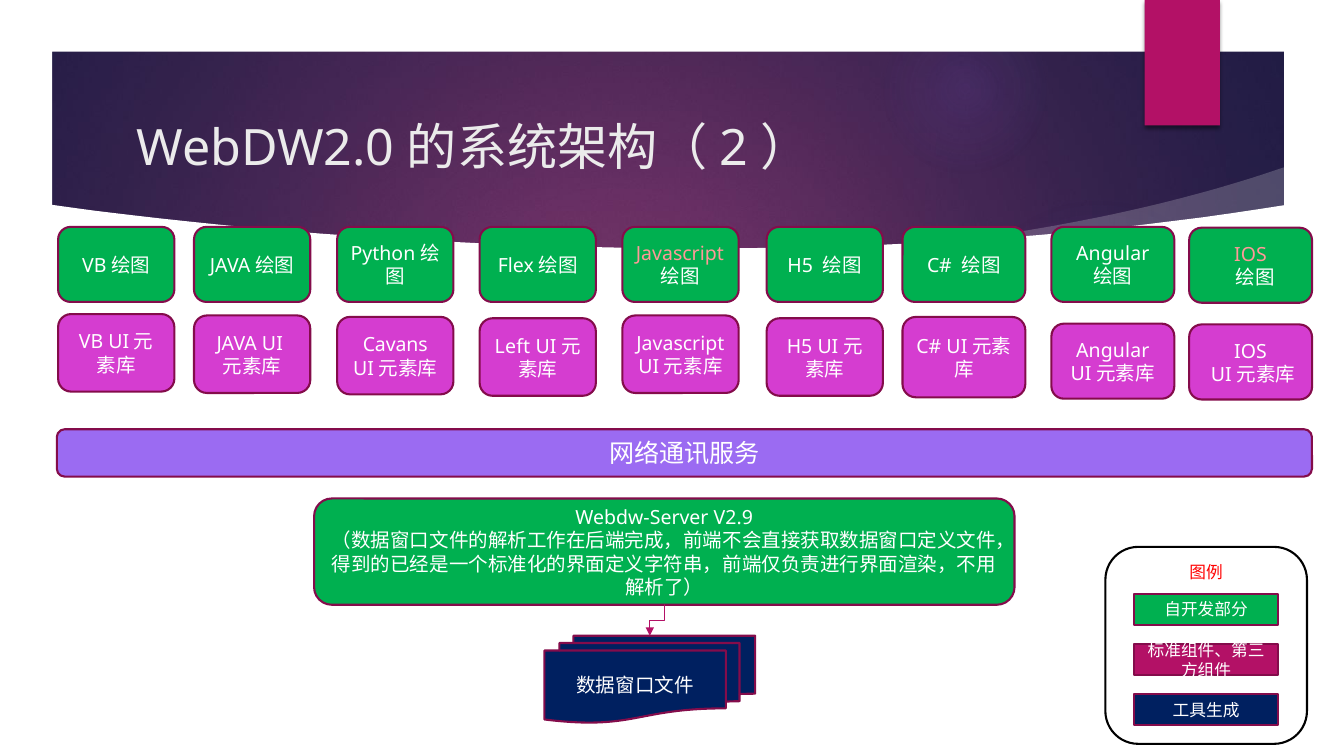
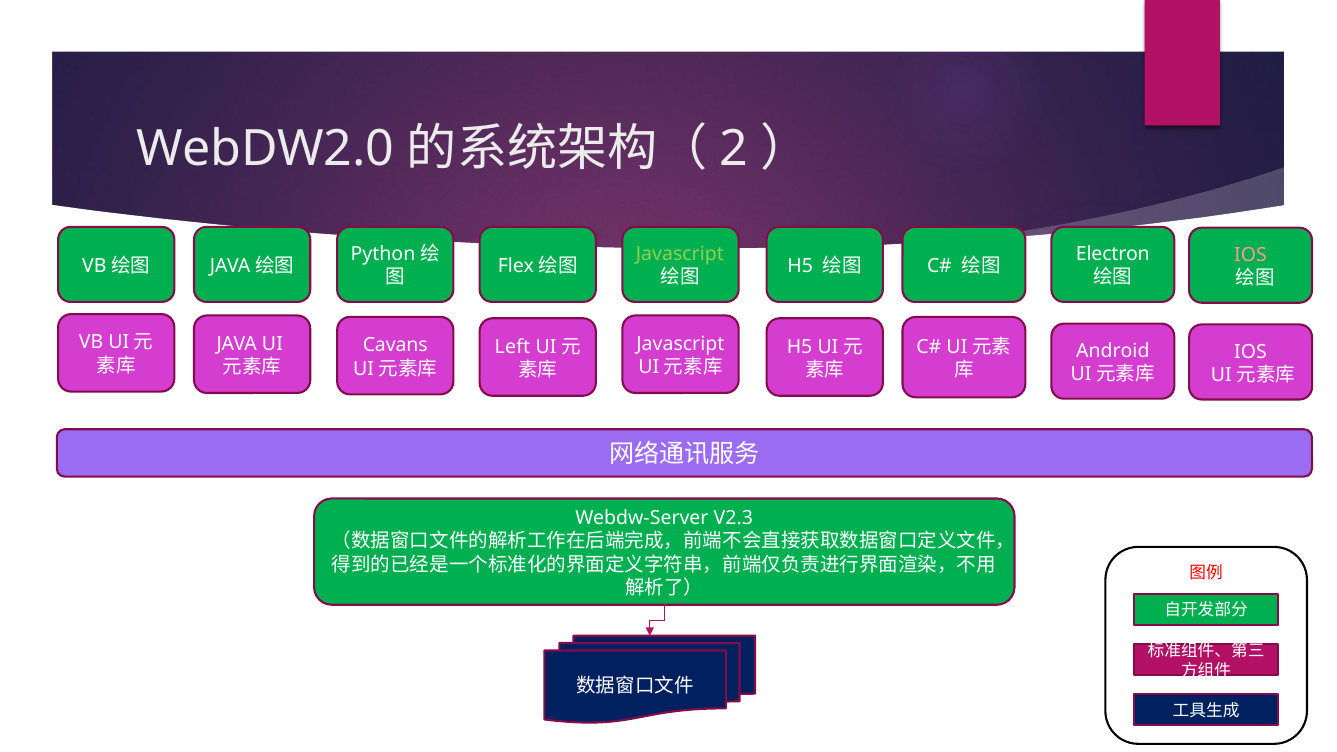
Javascript at (680, 254) colour: pink -> light green
Angular at (1113, 254): Angular -> Electron
Angular at (1113, 351): Angular -> Android
V2.9: V2.9 -> V2.3
